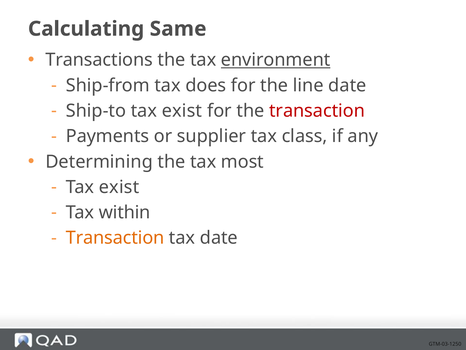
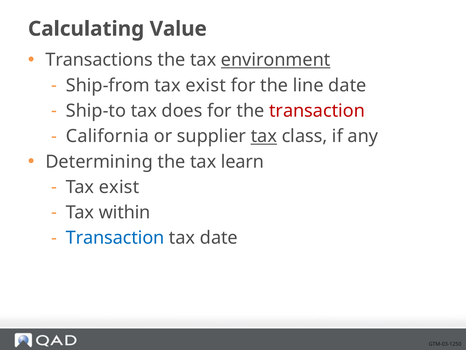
Same: Same -> Value
Ship-from tax does: does -> exist
Ship-to tax exist: exist -> does
Payments: Payments -> California
tax at (264, 136) underline: none -> present
most: most -> learn
Transaction at (115, 238) colour: orange -> blue
